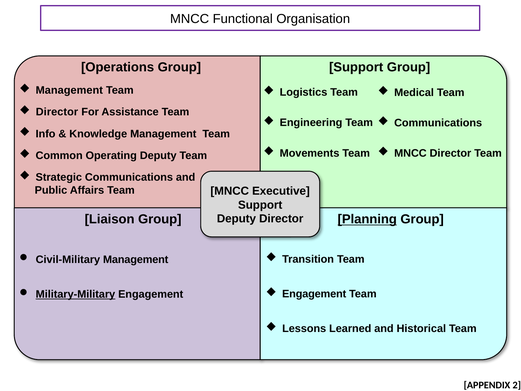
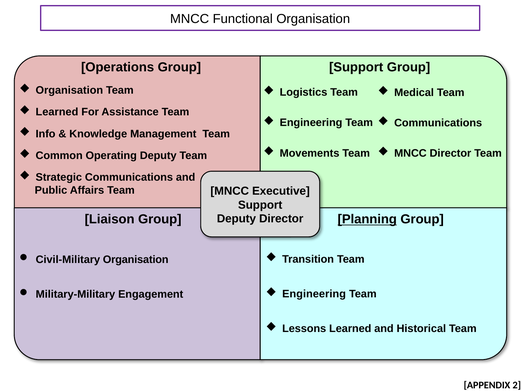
Management at (69, 90): Management -> Organisation
Director at (57, 112): Director -> Learned
Civil-Military Management: Management -> Organisation
Engagement at (314, 294): Engagement -> Engineering
Military-Military underline: present -> none
